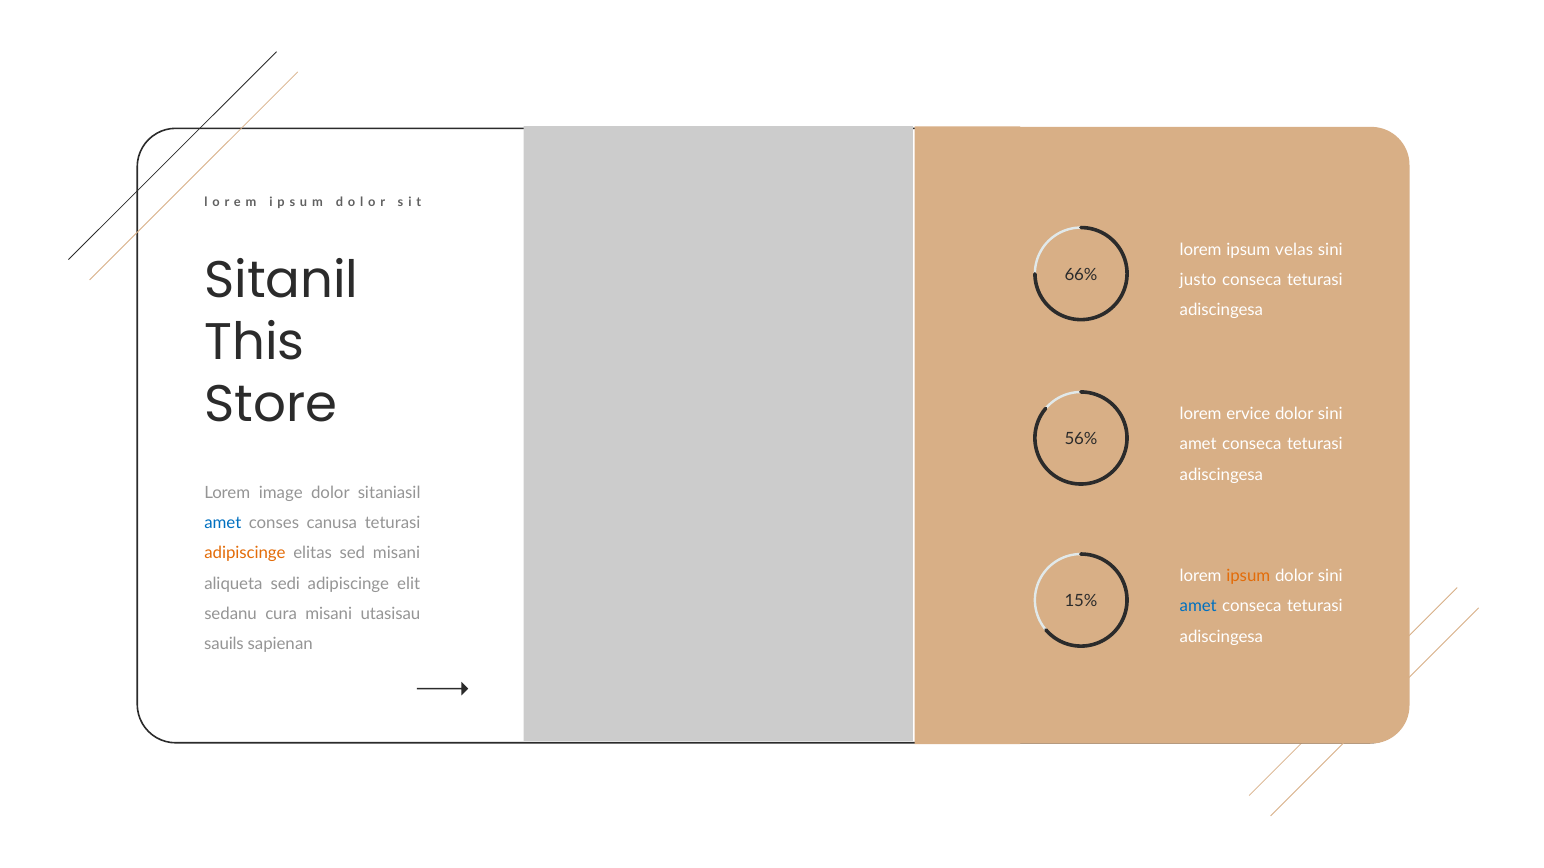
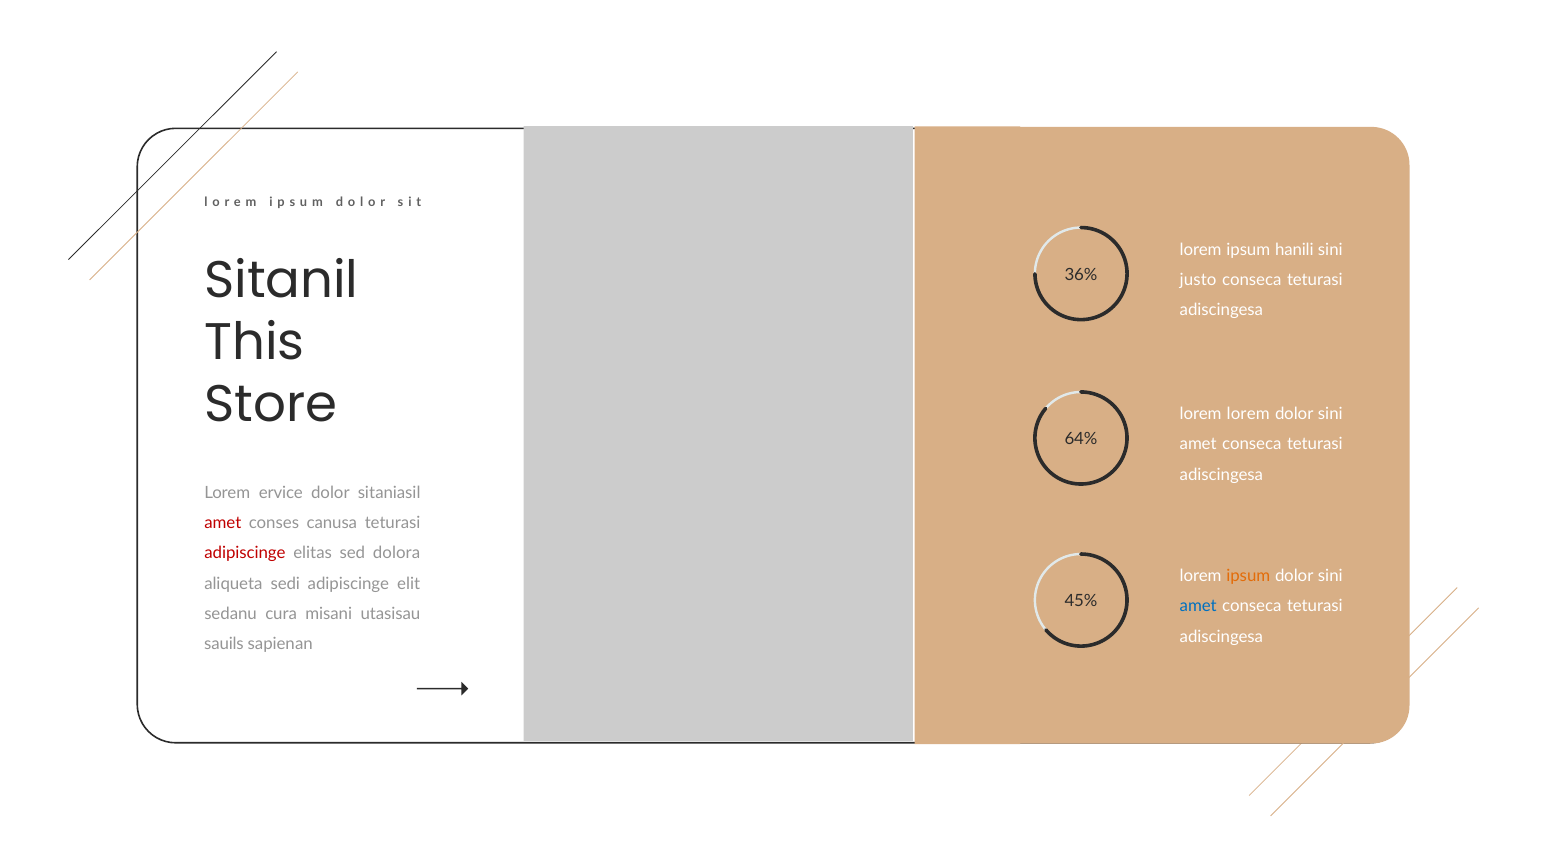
velas: velas -> hanili
66%: 66% -> 36%
lorem ervice: ervice -> lorem
56%: 56% -> 64%
image: image -> ervice
amet at (223, 523) colour: blue -> red
adipiscinge at (245, 553) colour: orange -> red
sed misani: misani -> dolora
15%: 15% -> 45%
